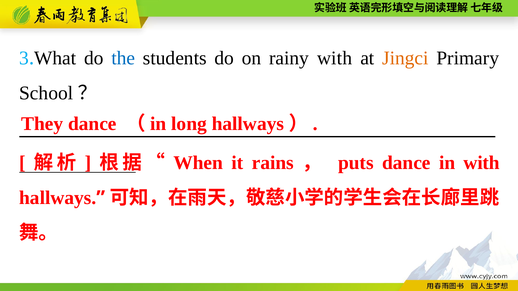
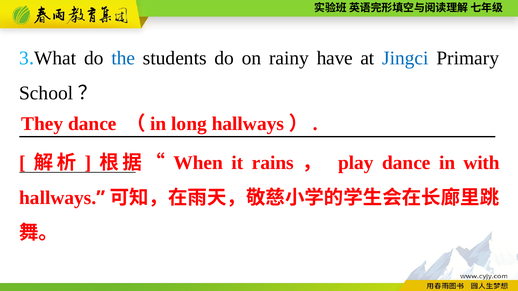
rainy with: with -> have
Jingci colour: orange -> blue
puts: puts -> play
